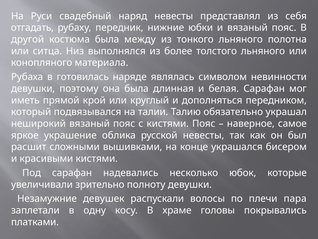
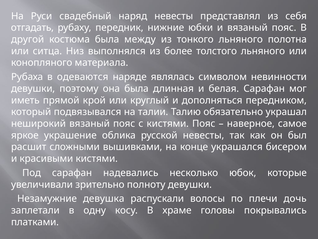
готовилась: готовилась -> одеваются
девушек: девушек -> девушка
пара: пара -> дочь
